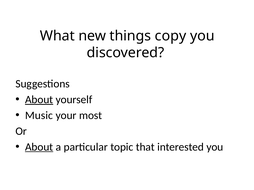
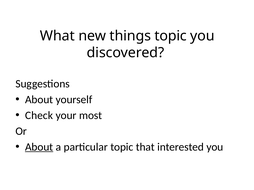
things copy: copy -> topic
About at (39, 100) underline: present -> none
Music: Music -> Check
